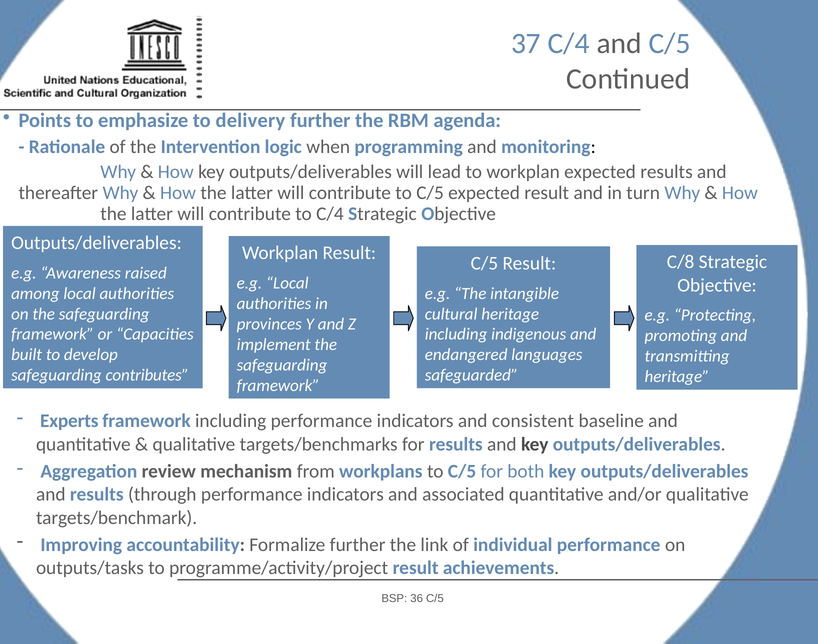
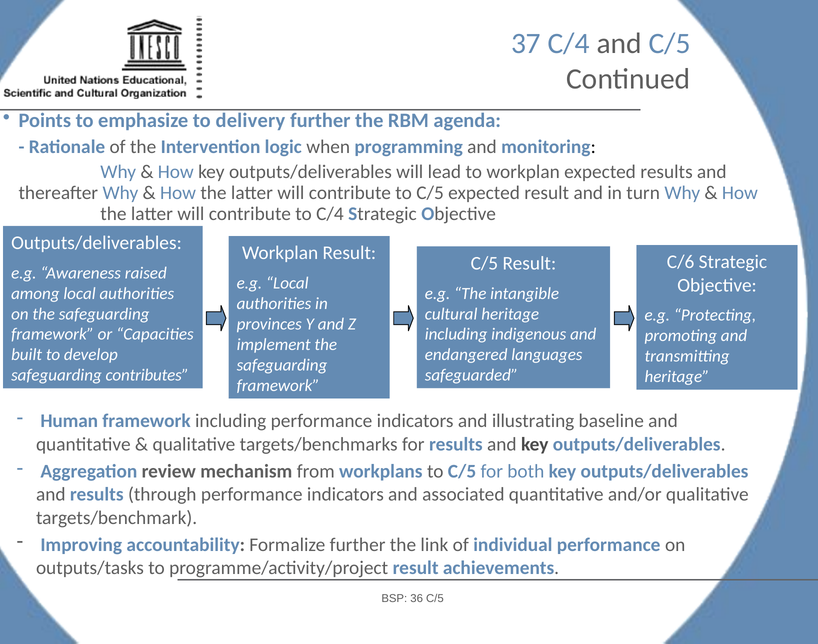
C/8: C/8 -> C/6
Experts: Experts -> Human
consistent: consistent -> illustrating
